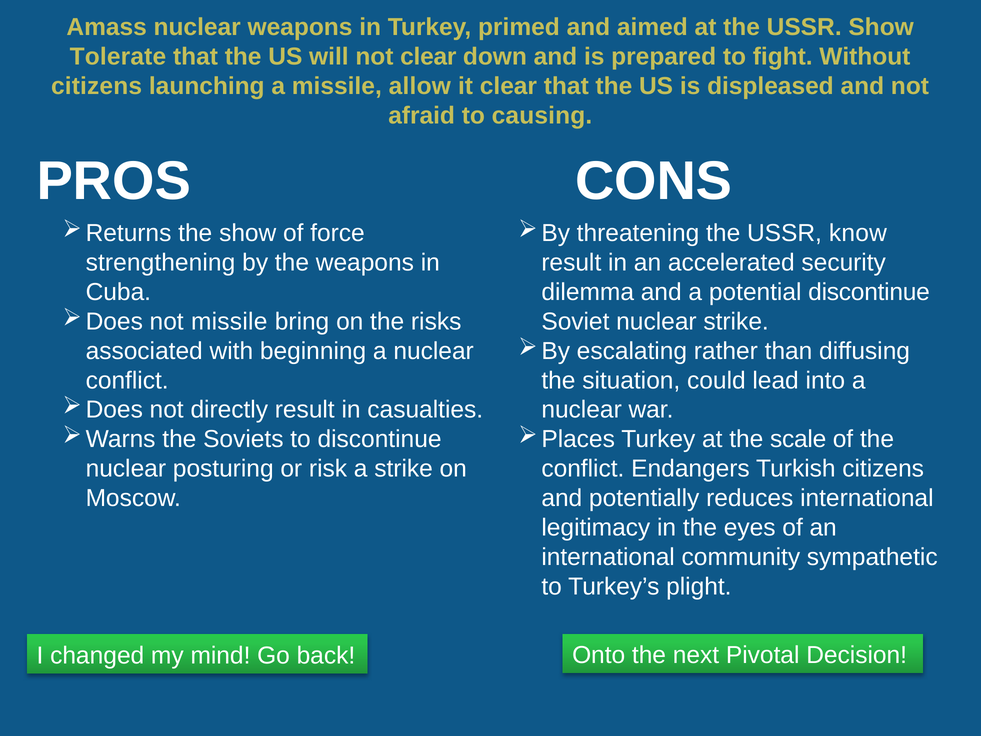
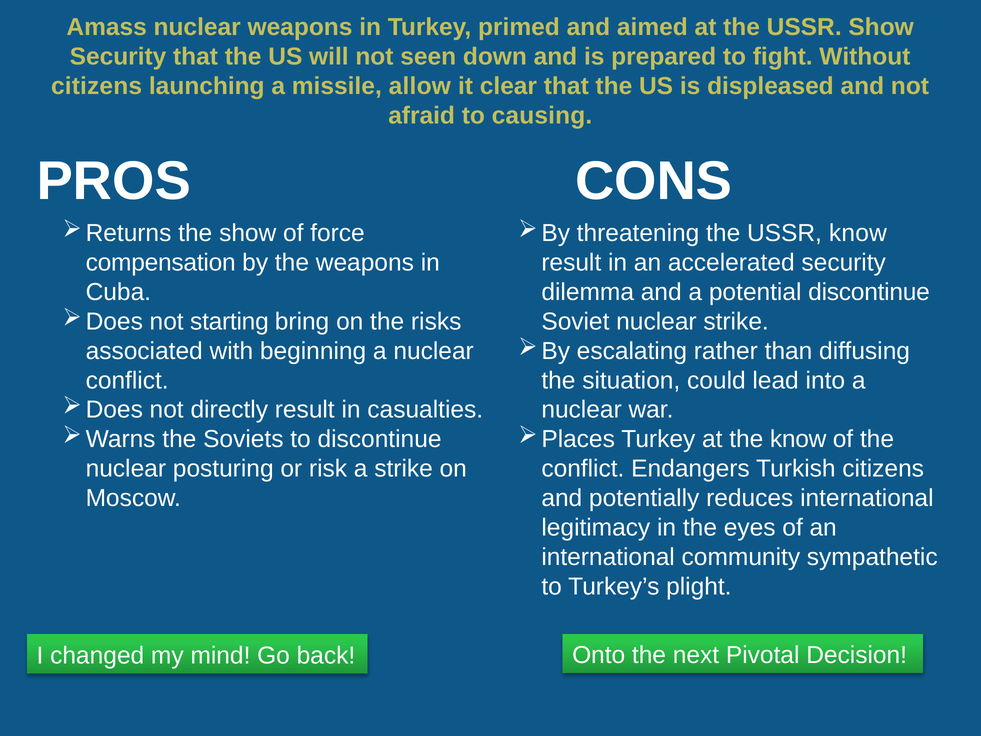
Tolerate at (118, 57): Tolerate -> Security
not clear: clear -> seen
strengthening: strengthening -> compensation
not missile: missile -> starting
the scale: scale -> know
